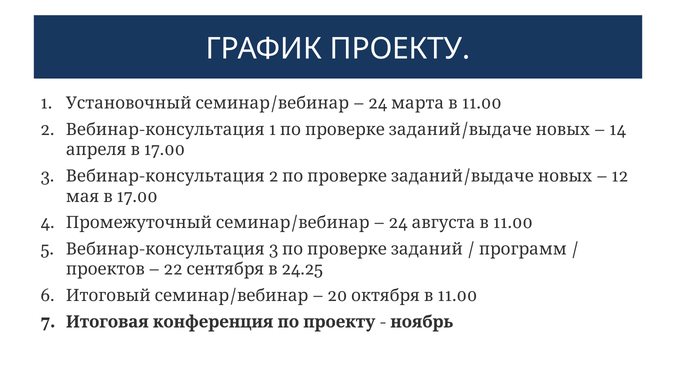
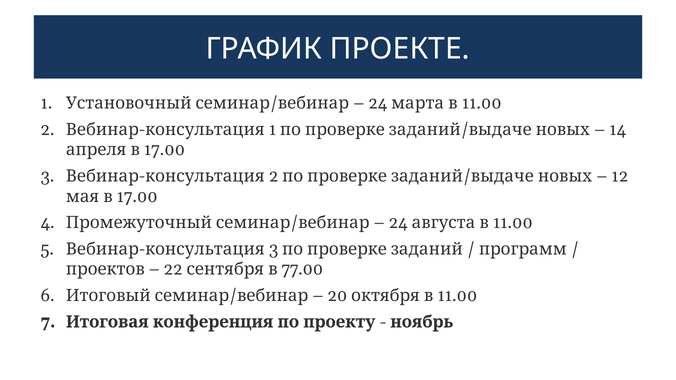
ГРАФИК ПРОЕКТУ: ПРОЕКТУ -> ПРОЕКТЕ
24.25: 24.25 -> 77.00
